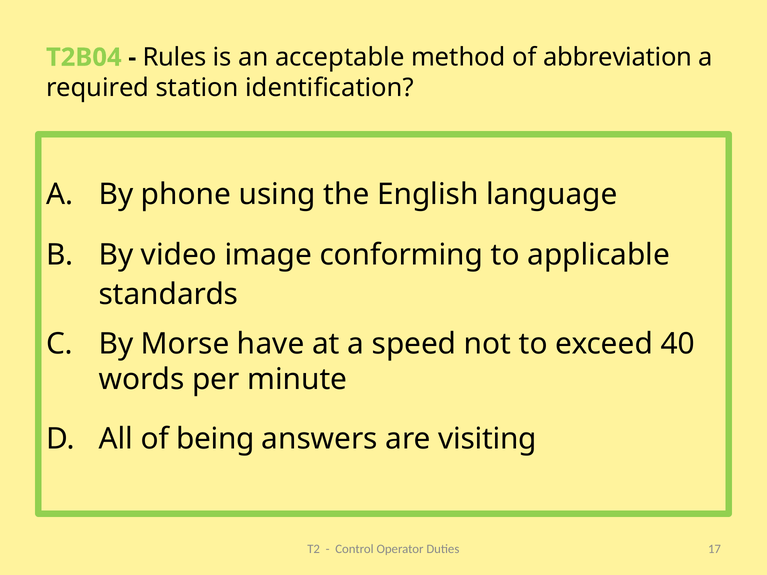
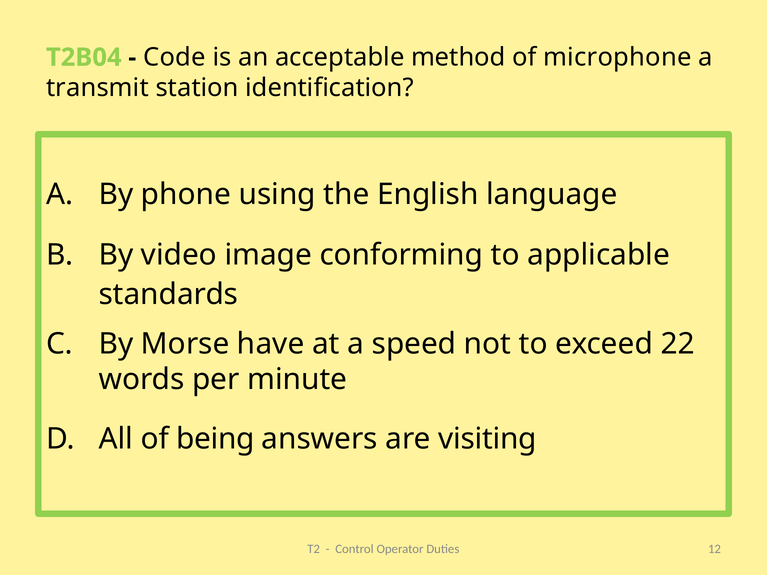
Rules: Rules -> Code
abbreviation: abbreviation -> microphone
required: required -> transmit
40: 40 -> 22
17: 17 -> 12
